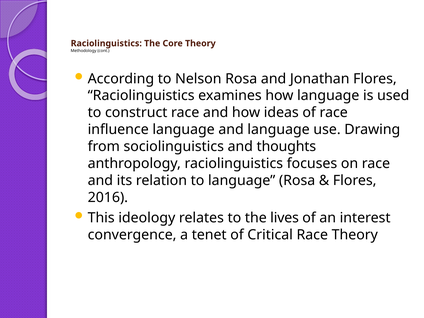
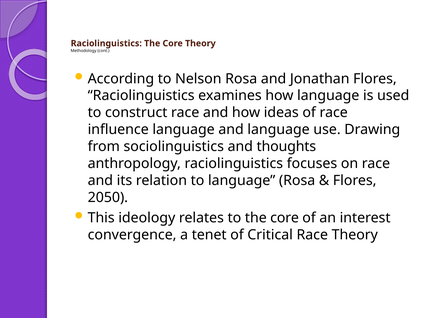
2016: 2016 -> 2050
to the lives: lives -> core
